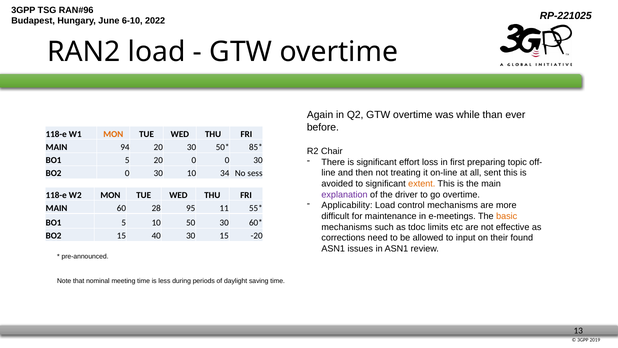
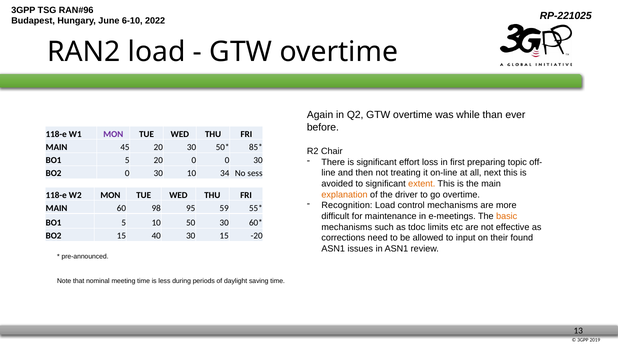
MON at (113, 134) colour: orange -> purple
94: 94 -> 45
sent: sent -> next
explanation colour: purple -> orange
Applicability: Applicability -> Recognition
28: 28 -> 98
11: 11 -> 59
